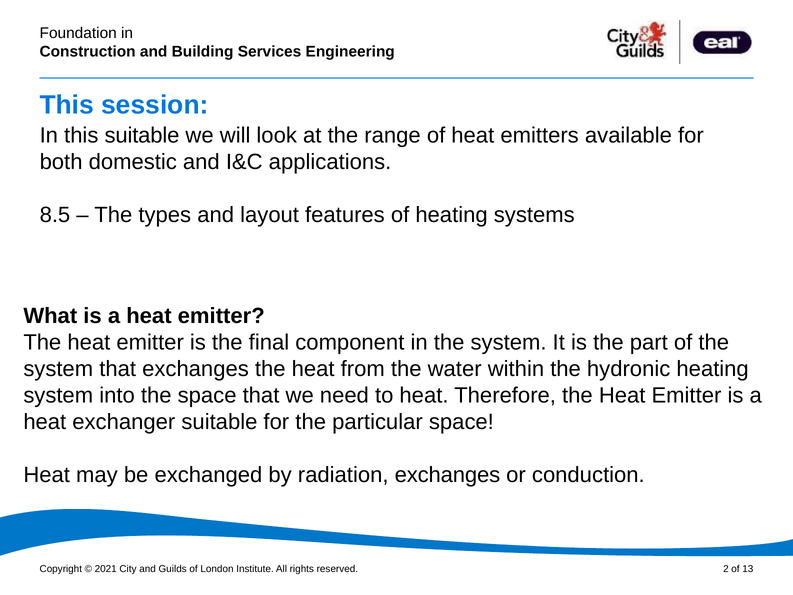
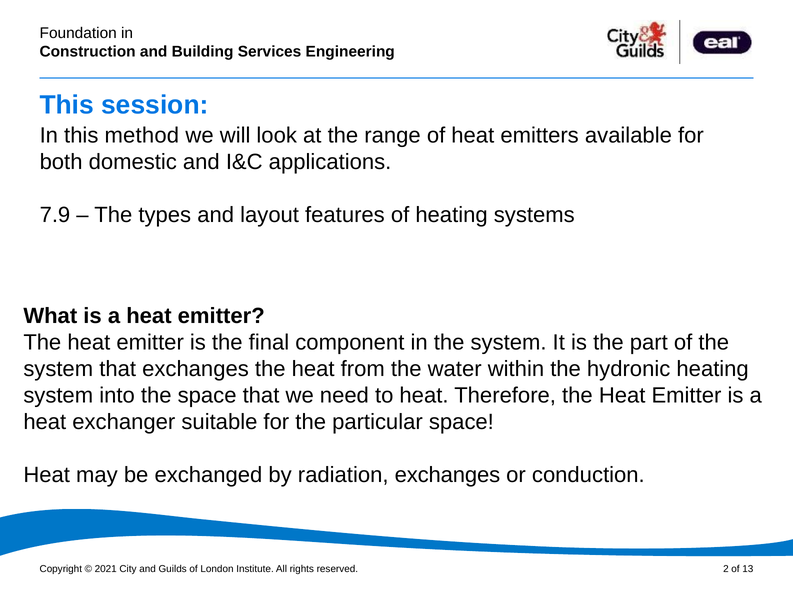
this suitable: suitable -> method
8.5: 8.5 -> 7.9
